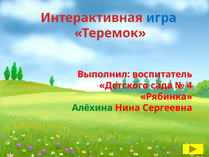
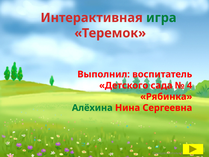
игра colour: blue -> green
